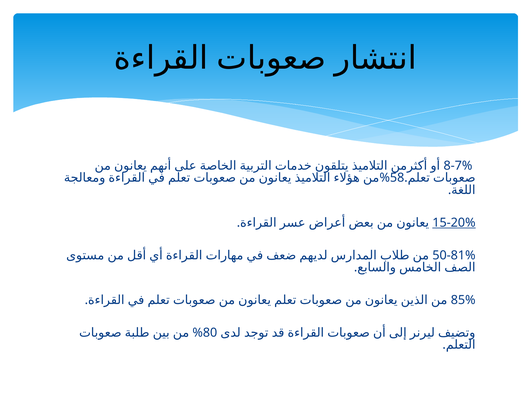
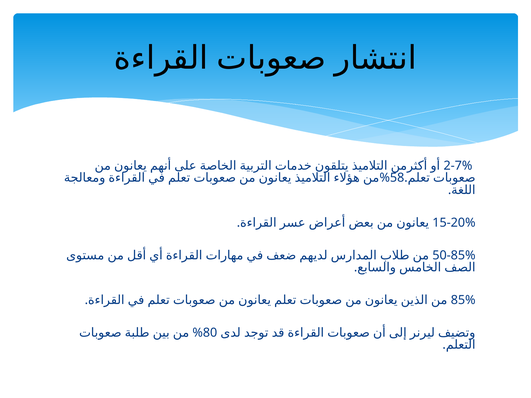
8-7%: 8-7% -> 2-7%
15-20% underline: present -> none
50-81%: 50-81% -> 50-85%
